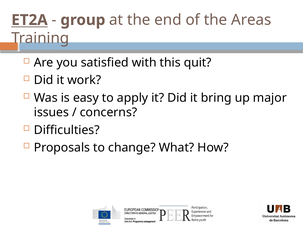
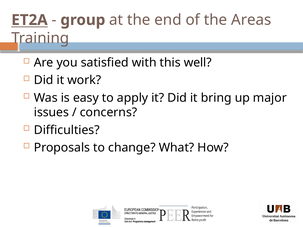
quit: quit -> well
